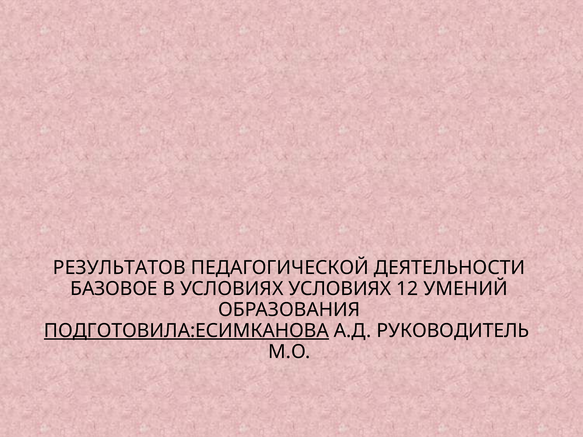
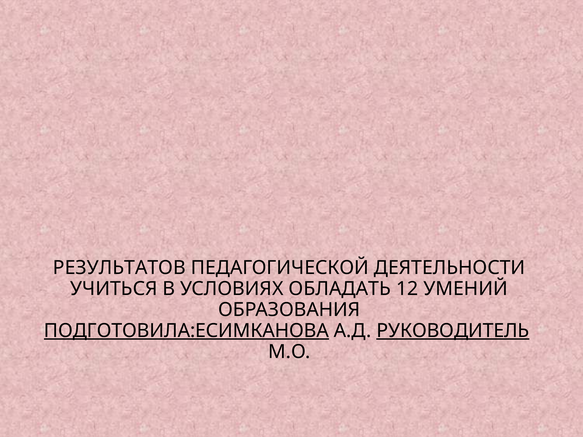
БАЗОВОЕ: БАЗОВОЕ -> УЧИТЬСЯ
УСЛОВИЯХ УСЛОВИЯХ: УСЛОВИЯХ -> ОБЛАДАТЬ
РУКОВОДИТЕЛЬ underline: none -> present
